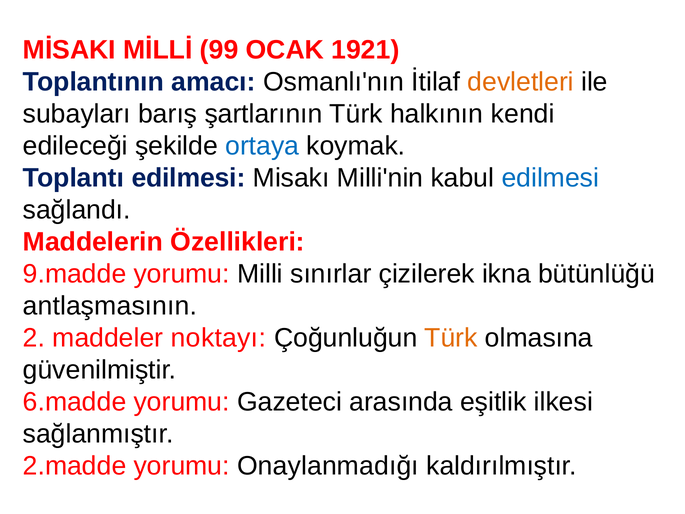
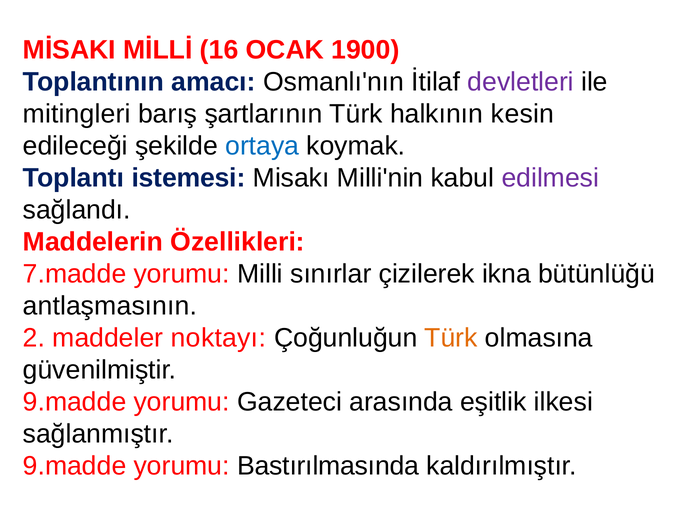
99: 99 -> 16
1921: 1921 -> 1900
devletleri colour: orange -> purple
subayları: subayları -> mitingleri
kendi: kendi -> kesin
Toplantı edilmesi: edilmesi -> istemesi
edilmesi at (550, 178) colour: blue -> purple
9.madde: 9.madde -> 7.madde
6.madde at (75, 402): 6.madde -> 9.madde
2.madde at (75, 466): 2.madde -> 9.madde
Onaylanmadığı: Onaylanmadığı -> Bastırılmasında
